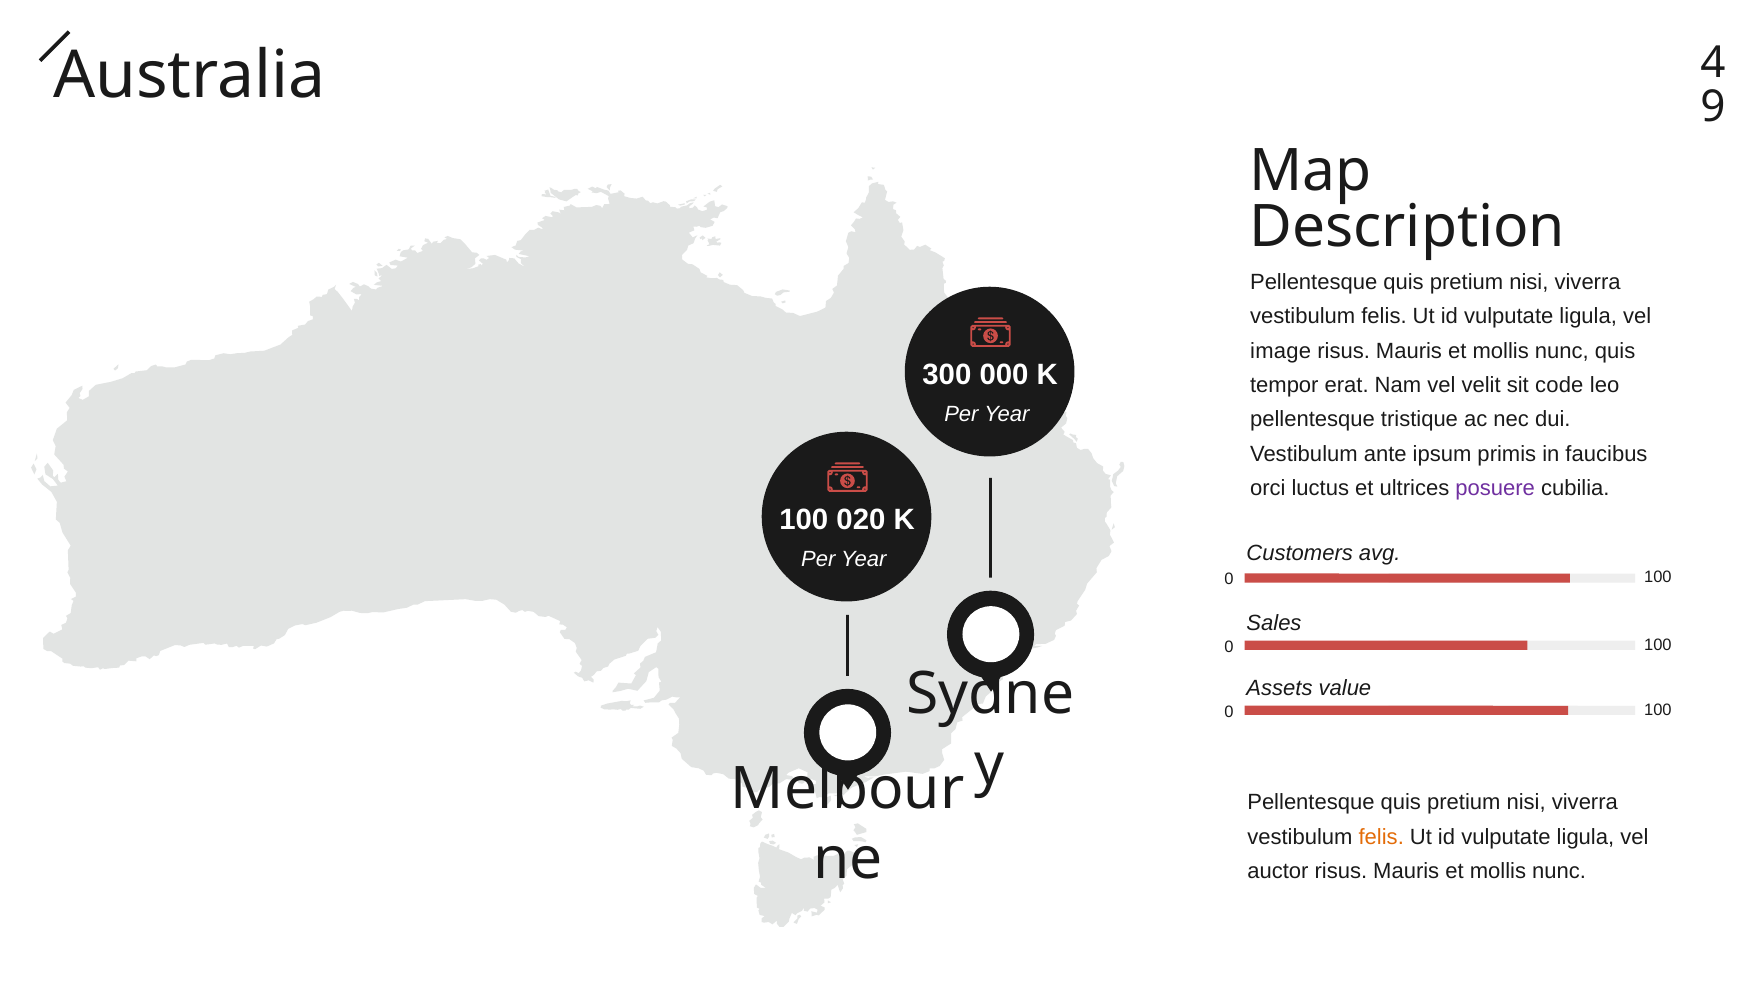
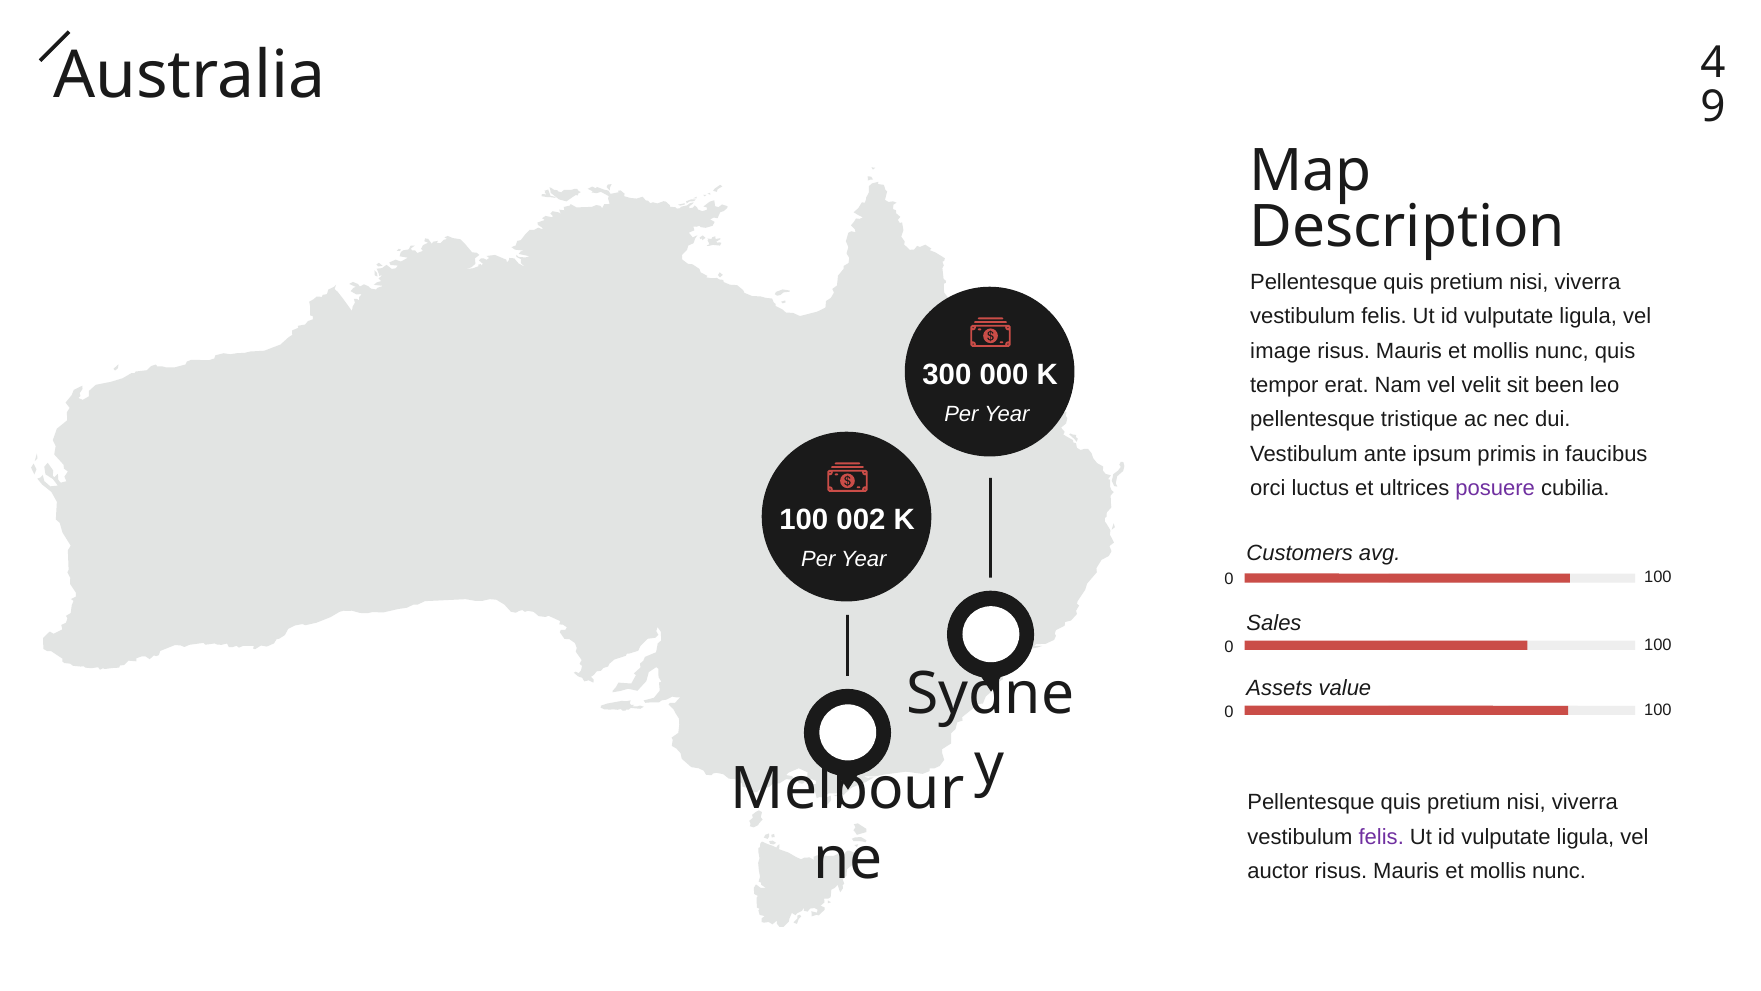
code: code -> been
020: 020 -> 002
felis at (1381, 837) colour: orange -> purple
